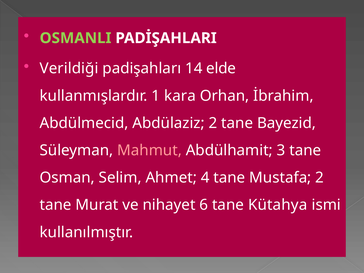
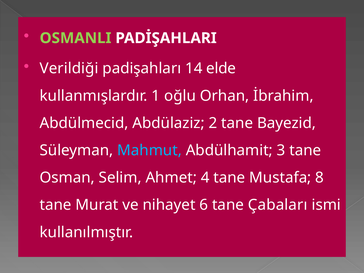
kara: kara -> oğlu
Mahmut colour: pink -> light blue
Mustafa 2: 2 -> 8
Kütahya: Kütahya -> Çabaları
